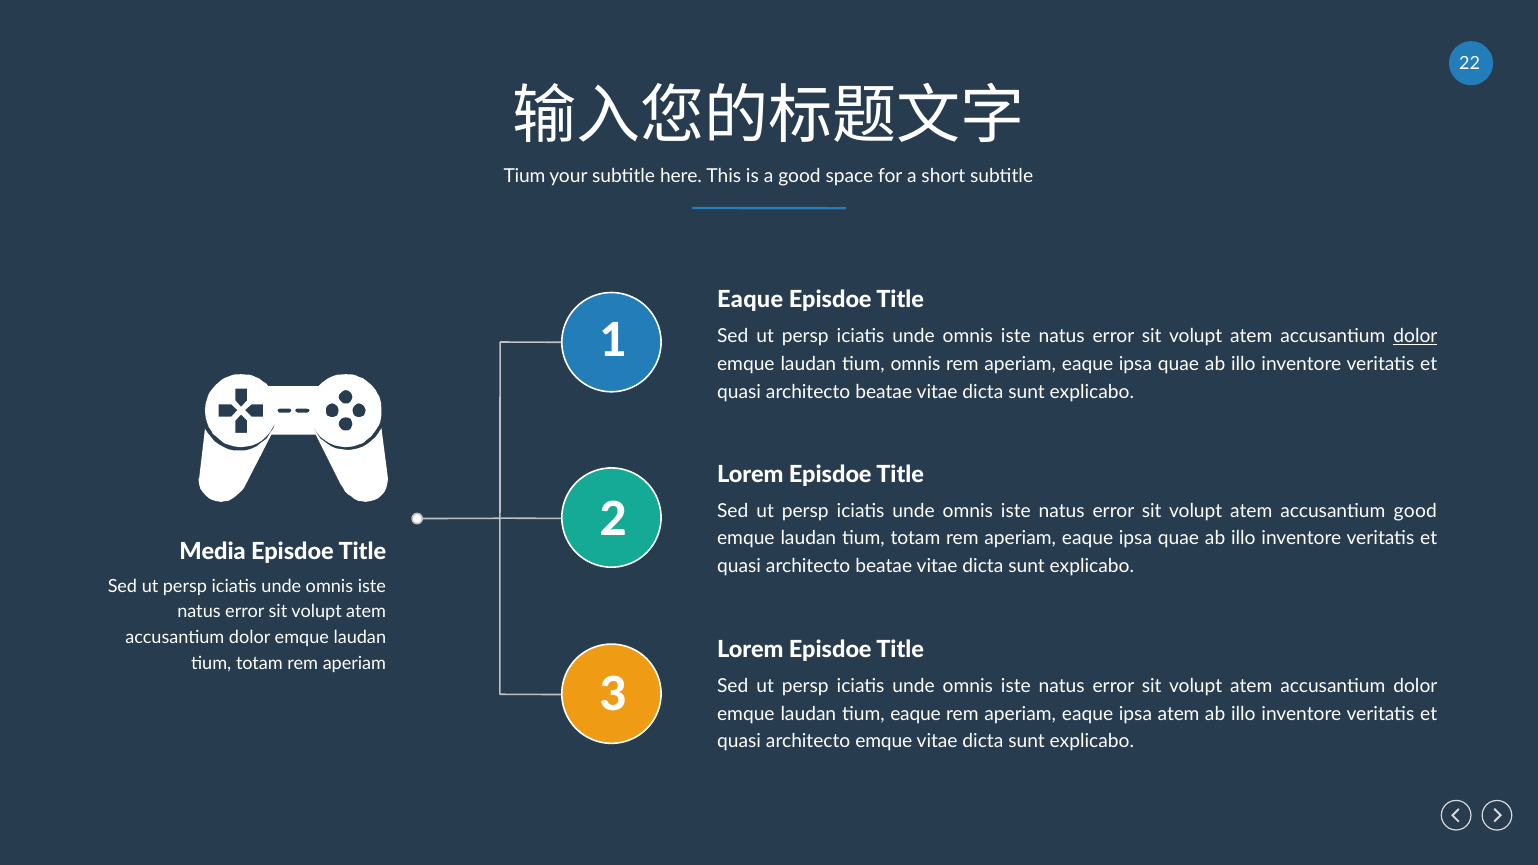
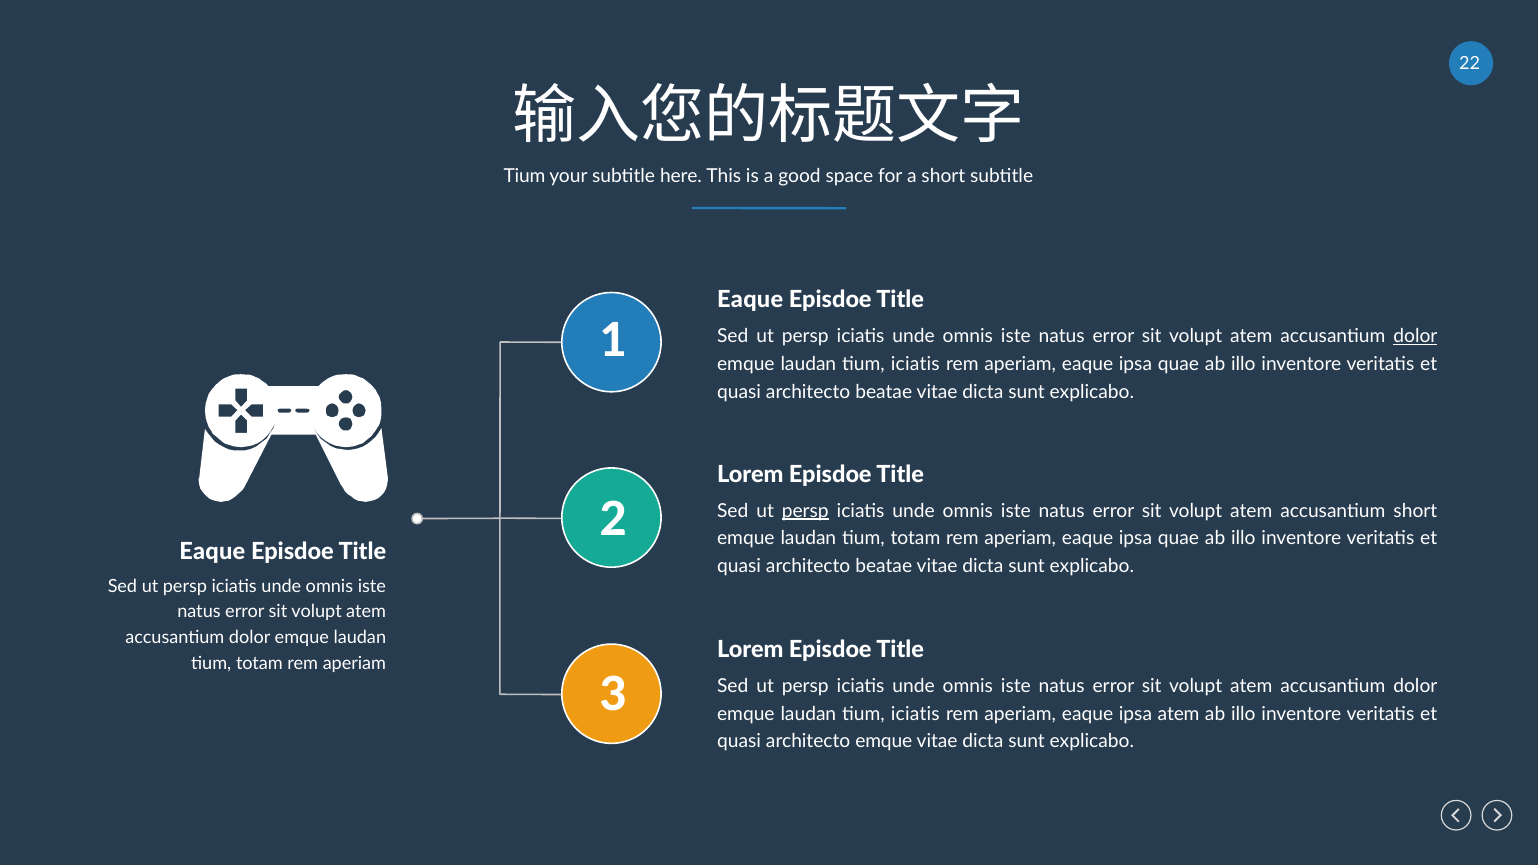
omnis at (915, 364): omnis -> iciatis
persp at (805, 511) underline: none -> present
accusantium good: good -> short
Media at (212, 552): Media -> Eaque
eaque at (916, 714): eaque -> iciatis
